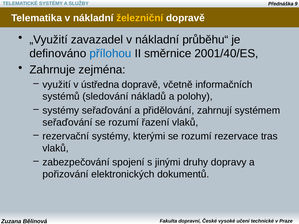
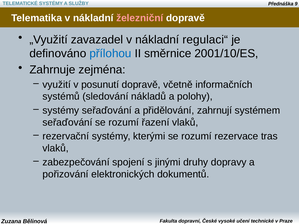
železniční colour: yellow -> pink
průběhu“: průběhu“ -> regulaci“
2001/40/ES: 2001/40/ES -> 2001/10/ES
ústředna: ústředna -> posunutí
